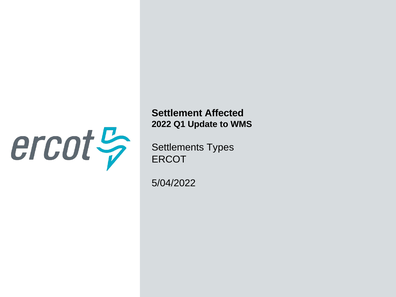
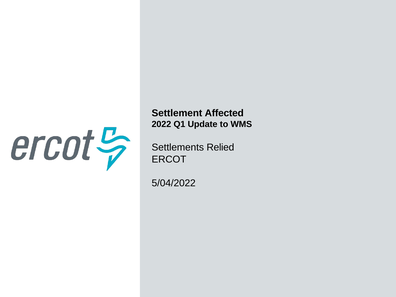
Types: Types -> Relied
